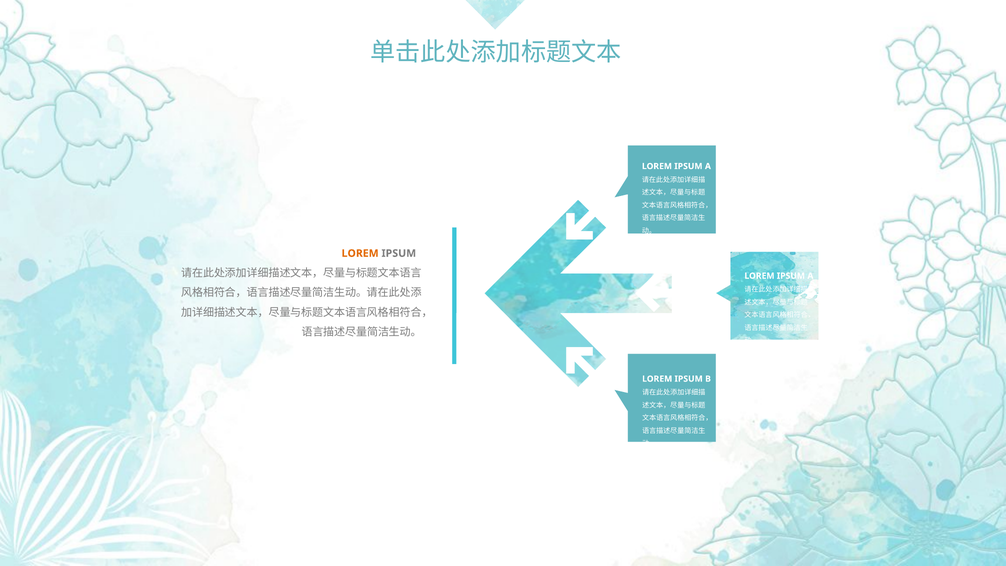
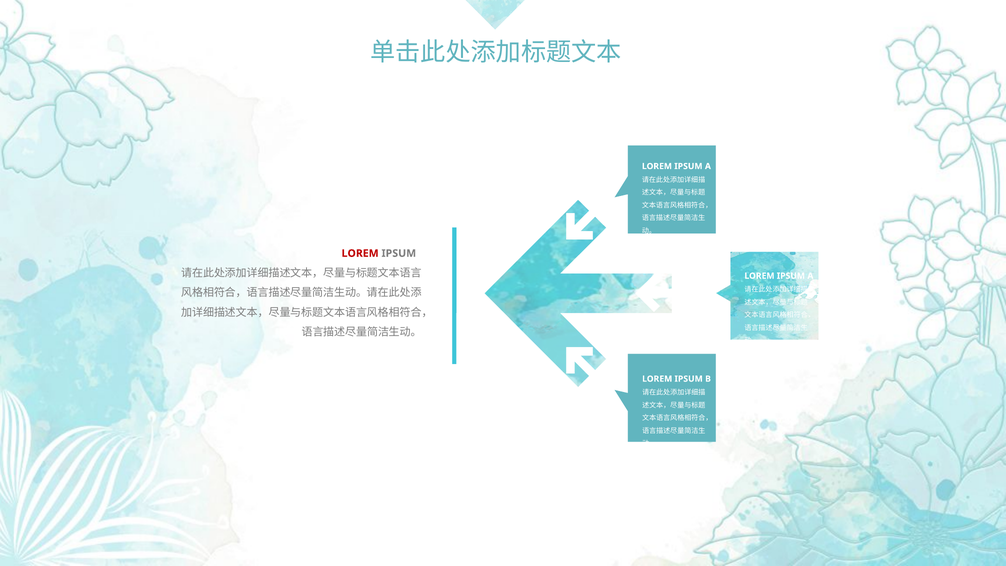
LOREM at (360, 253) colour: orange -> red
